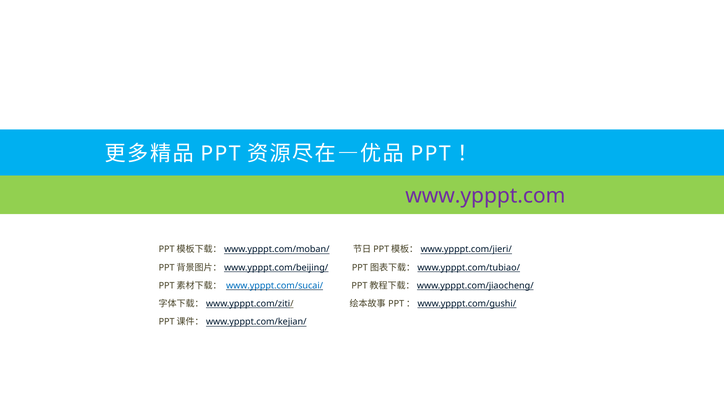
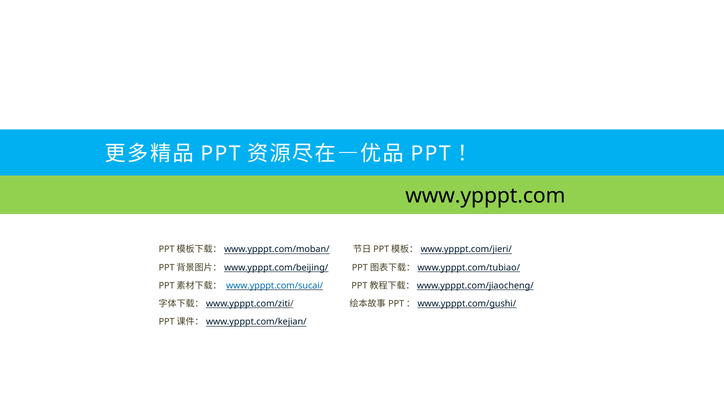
www.ypppt.com colour: purple -> black
